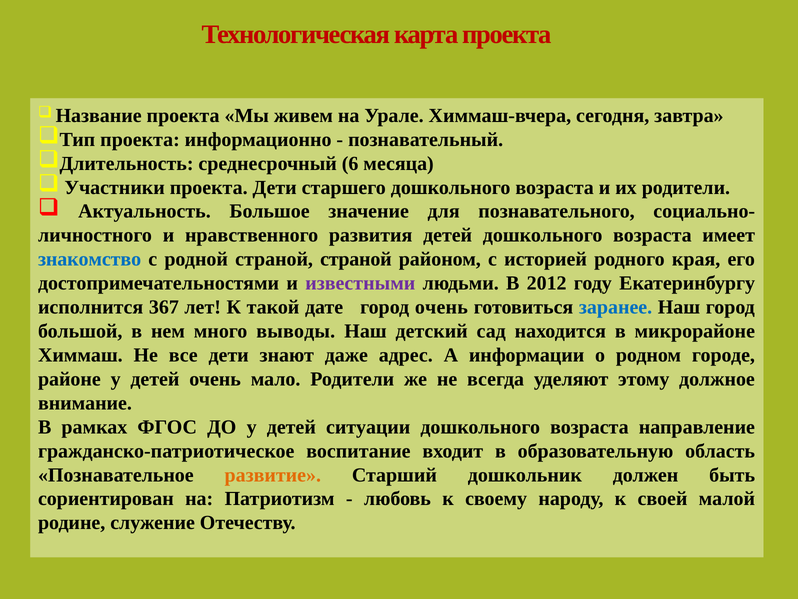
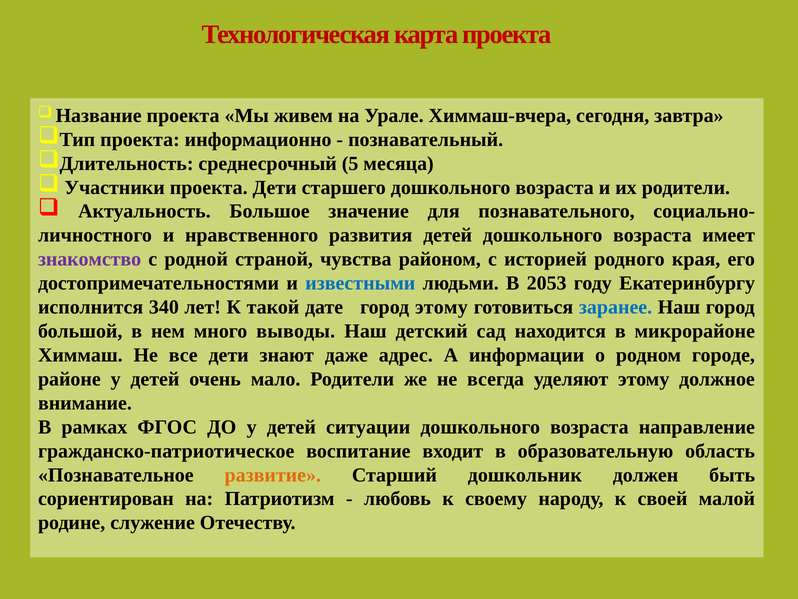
6: 6 -> 5
знакомство colour: blue -> purple
страной страной: страной -> чувства
известными colour: purple -> blue
2012: 2012 -> 2053
367: 367 -> 340
город очень: очень -> этому
